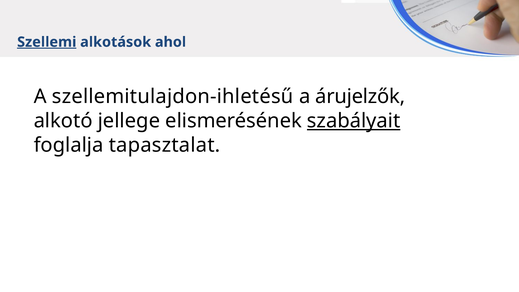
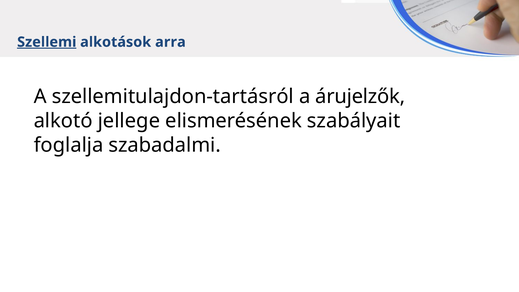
ahol: ahol -> arra
szellemitulajdon-ihletésű: szellemitulajdon-ihletésű -> szellemitulajdon-tartásról
szabályait underline: present -> none
tapasztalat: tapasztalat -> szabadalmi
